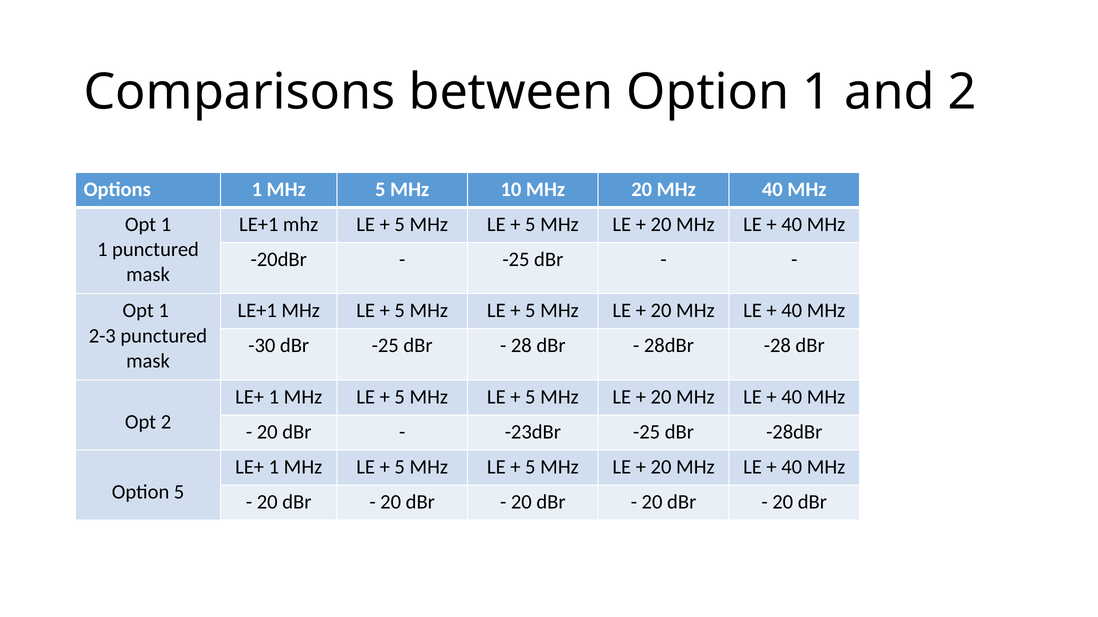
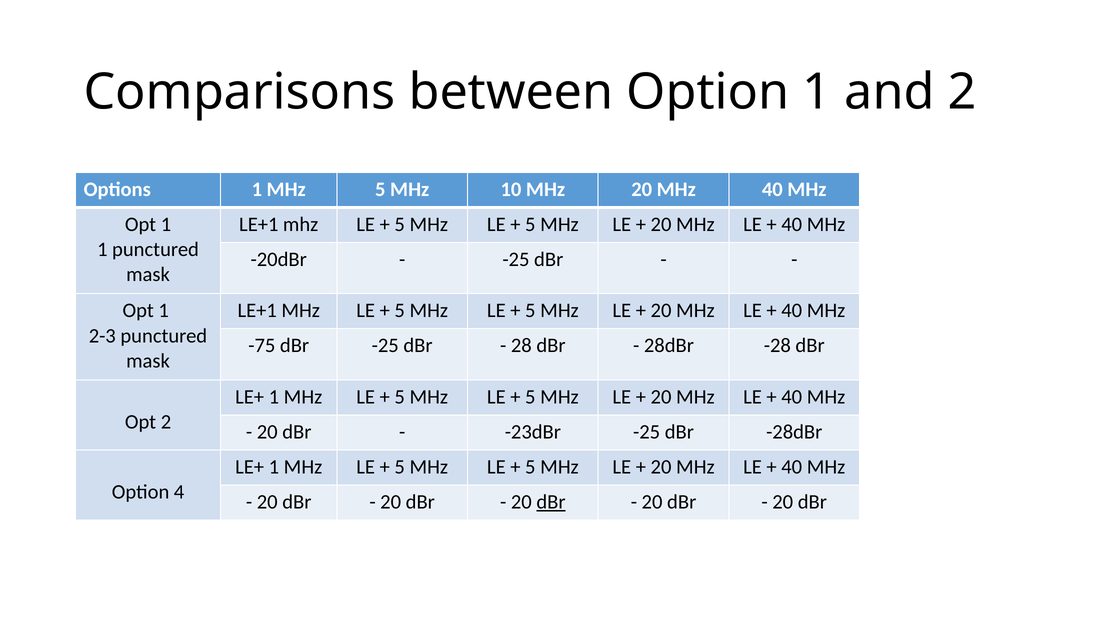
-30: -30 -> -75
Option 5: 5 -> 4
dBr at (551, 502) underline: none -> present
